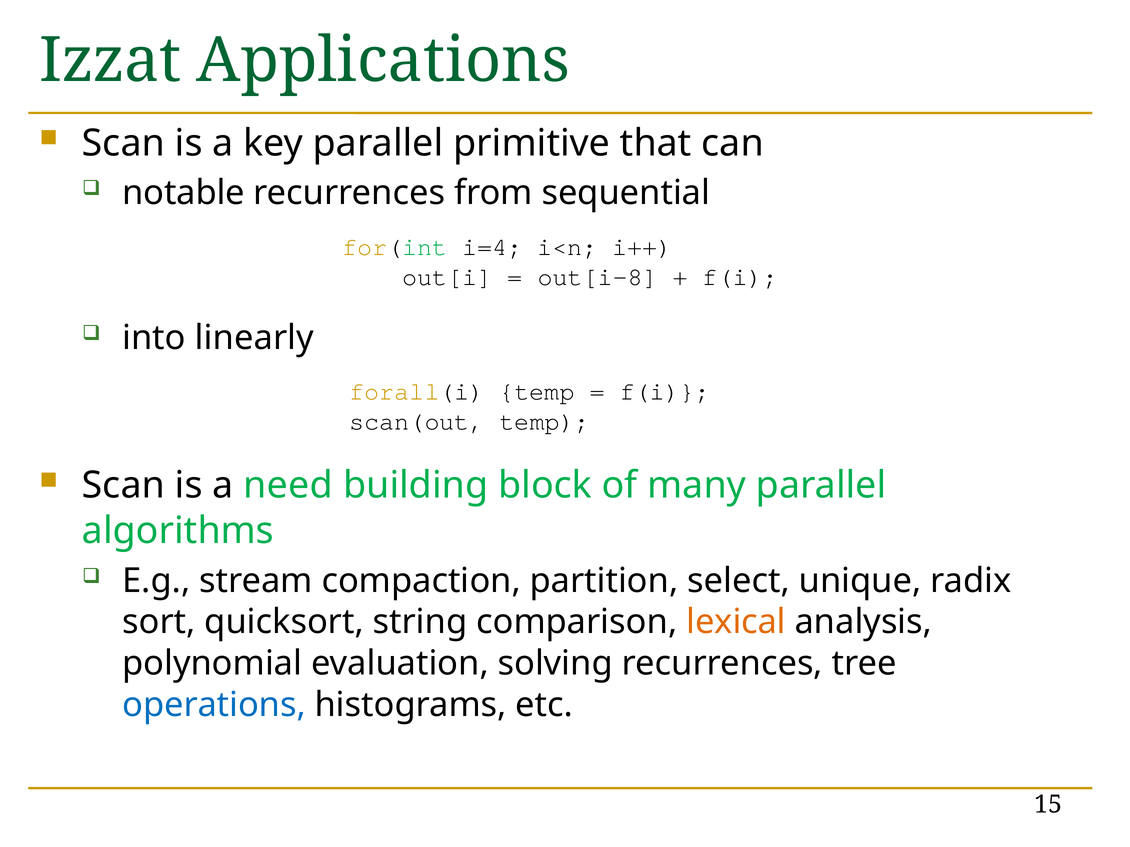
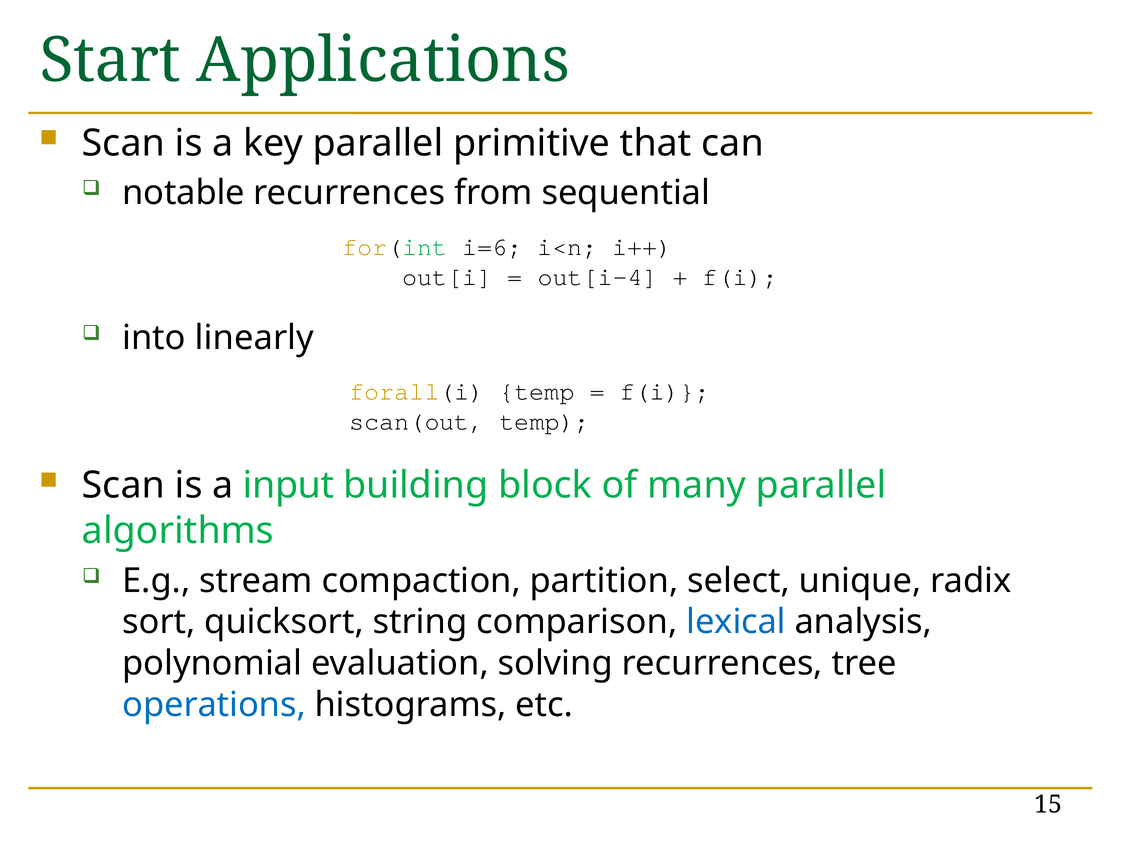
Izzat: Izzat -> Start
i=4: i=4 -> i=6
out[i-8: out[i-8 -> out[i-4
need: need -> input
lexical colour: orange -> blue
